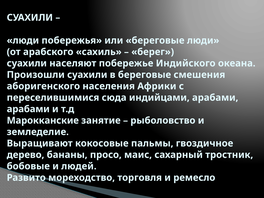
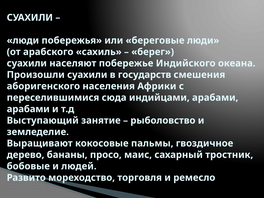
в береговые: береговые -> государств
Марокканские: Марокканские -> Выступающий
